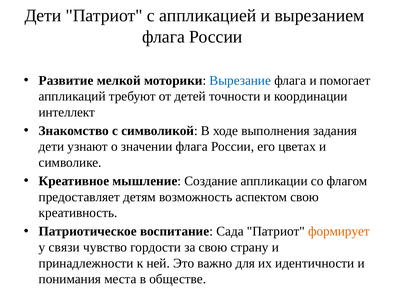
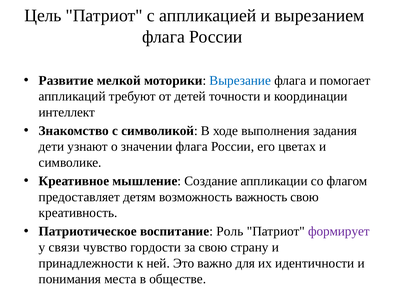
Дети at (43, 15): Дети -> Цель
аспектом: аспектом -> важность
Сада: Сада -> Роль
формирует colour: orange -> purple
